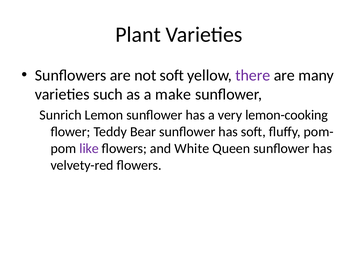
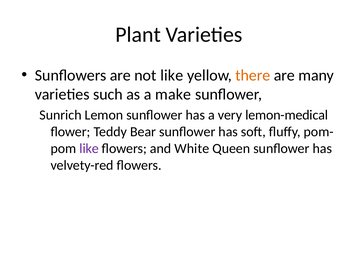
not soft: soft -> like
there colour: purple -> orange
lemon-cooking: lemon-cooking -> lemon-medical
